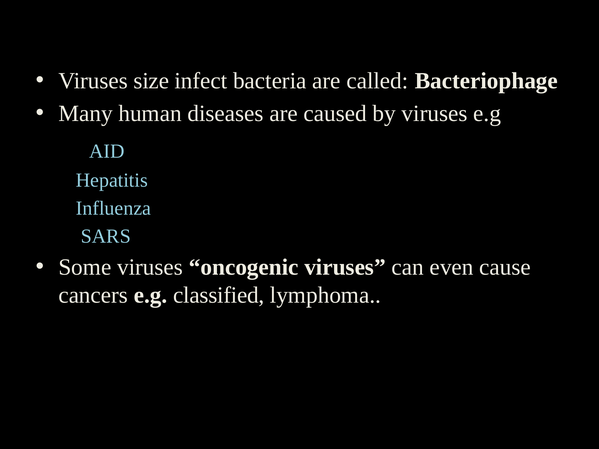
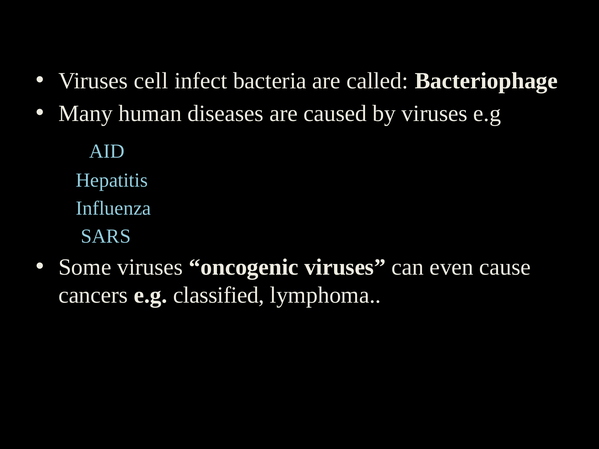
size: size -> cell
